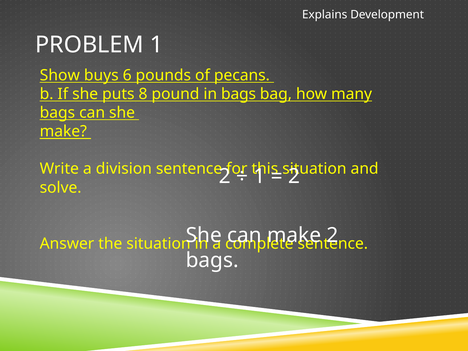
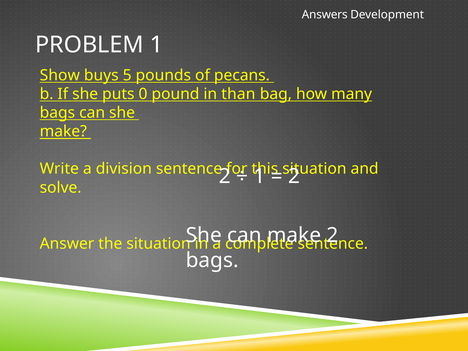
Explains: Explains -> Answers
6: 6 -> 5
8: 8 -> 0
in bags: bags -> than
